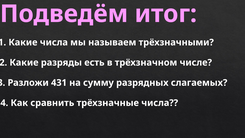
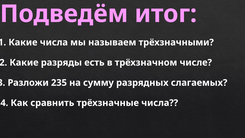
431: 431 -> 235
